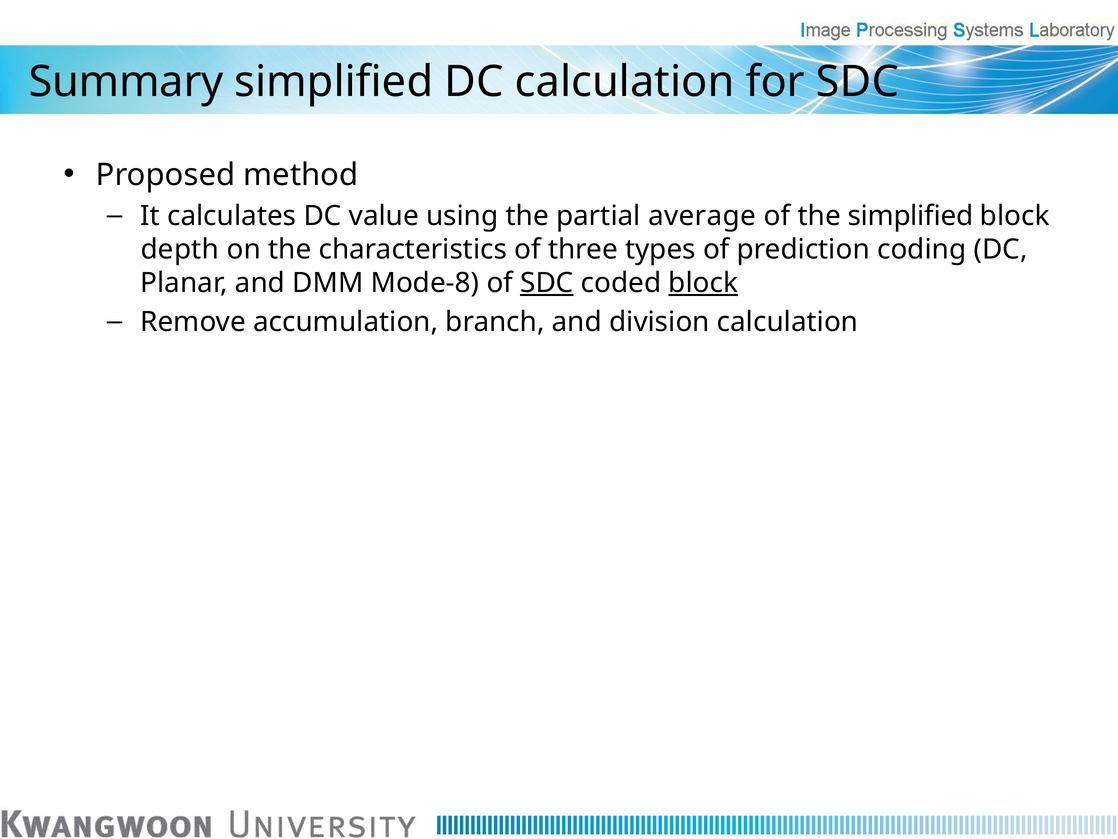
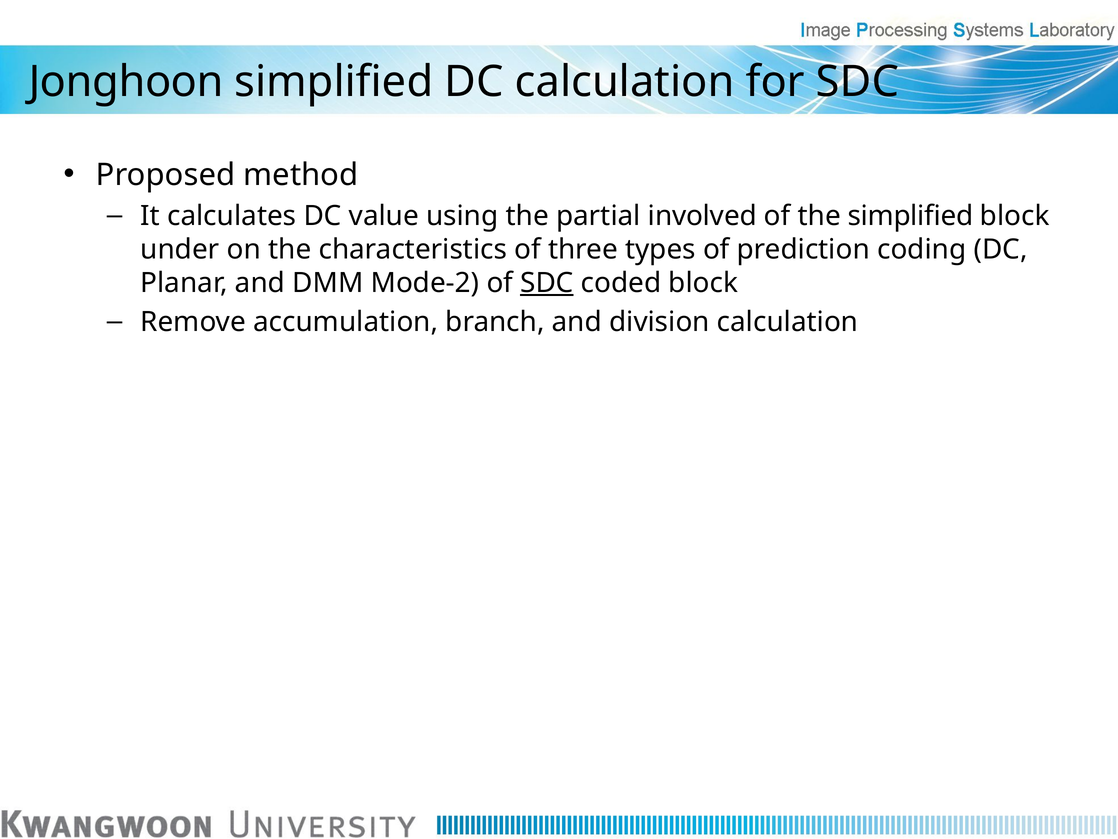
Summary: Summary -> Jonghoon
average: average -> involved
depth: depth -> under
Mode-8: Mode-8 -> Mode-2
block at (703, 283) underline: present -> none
